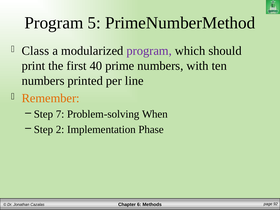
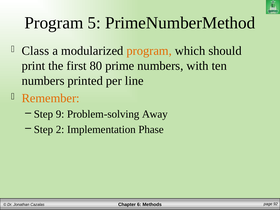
program at (149, 51) colour: purple -> orange
40: 40 -> 80
7: 7 -> 9
When: When -> Away
